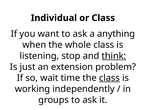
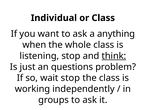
extension: extension -> questions
wait time: time -> stop
class at (109, 78) underline: present -> none
